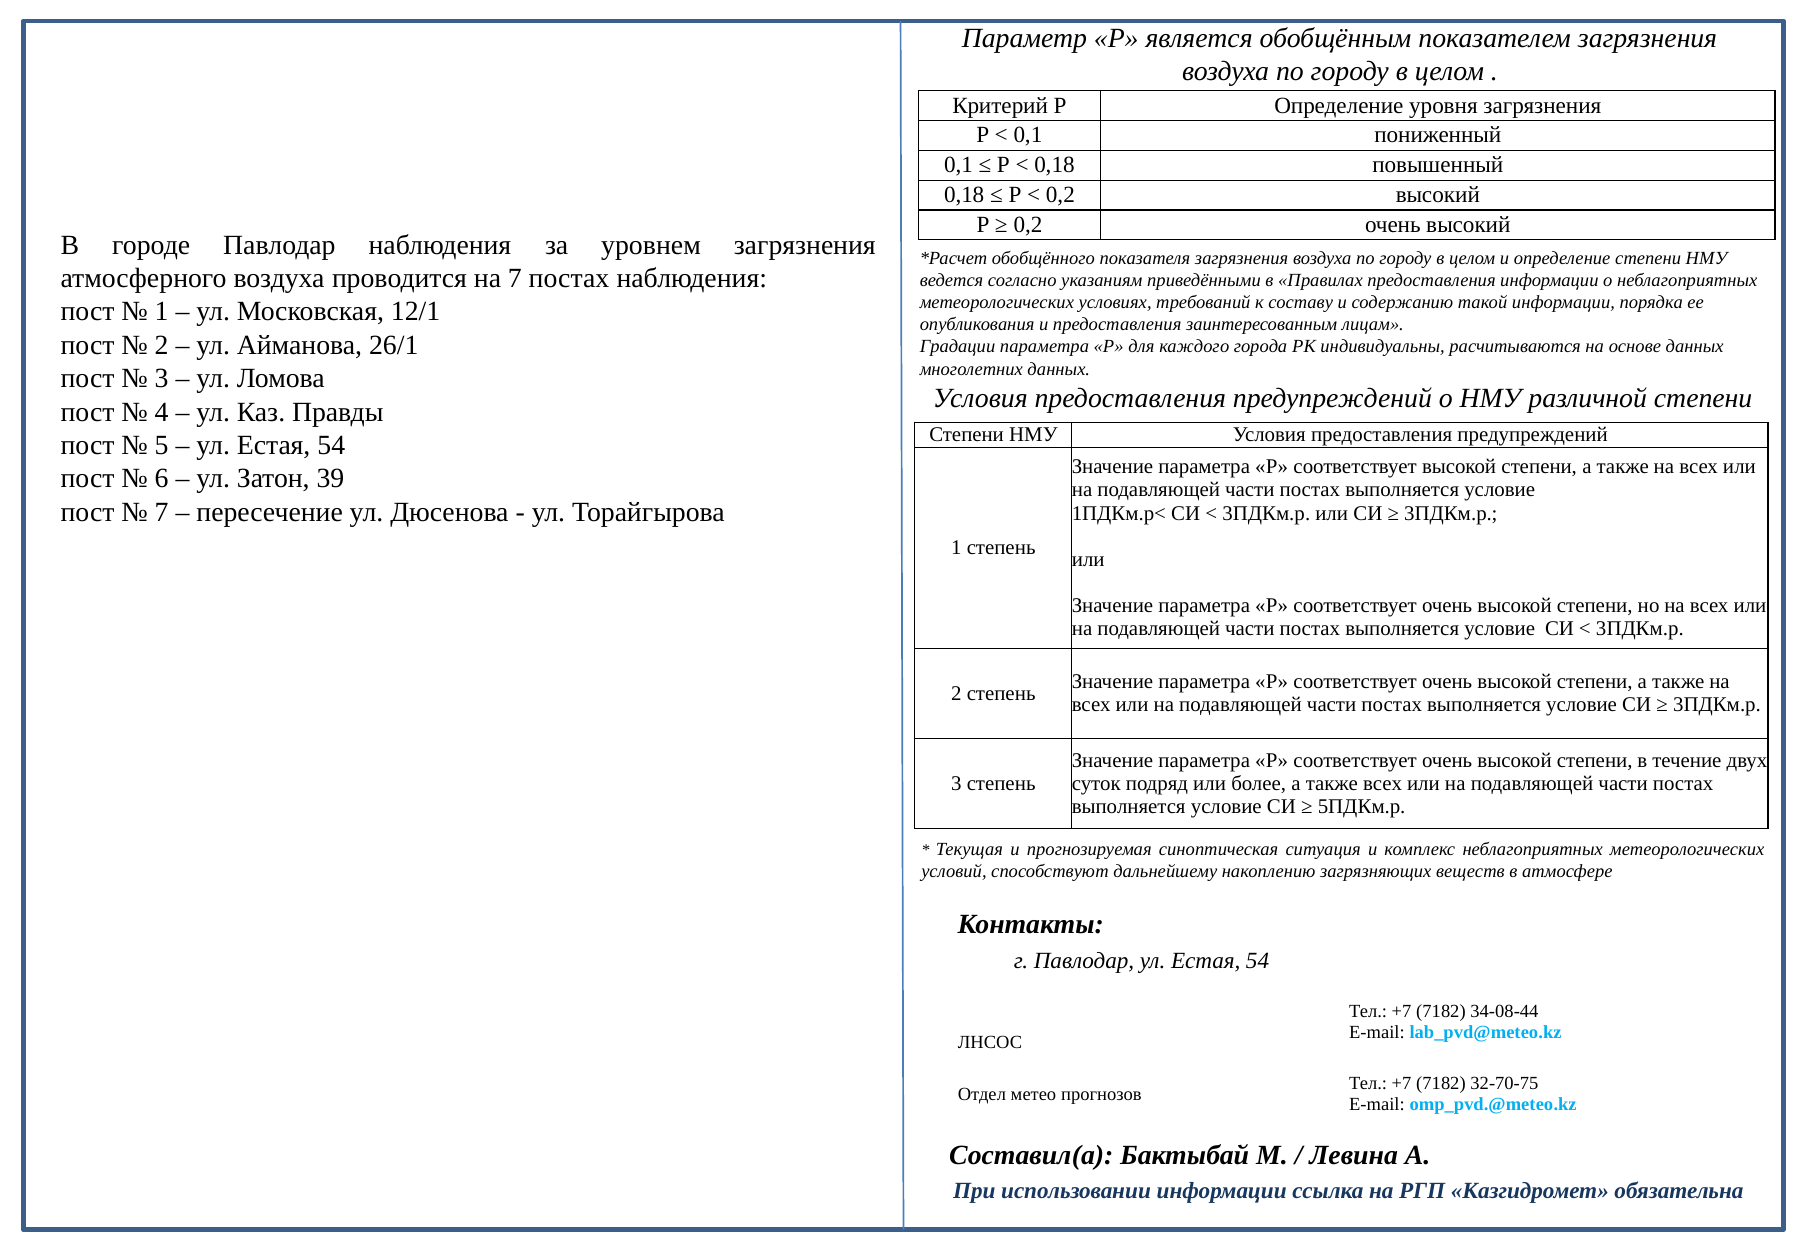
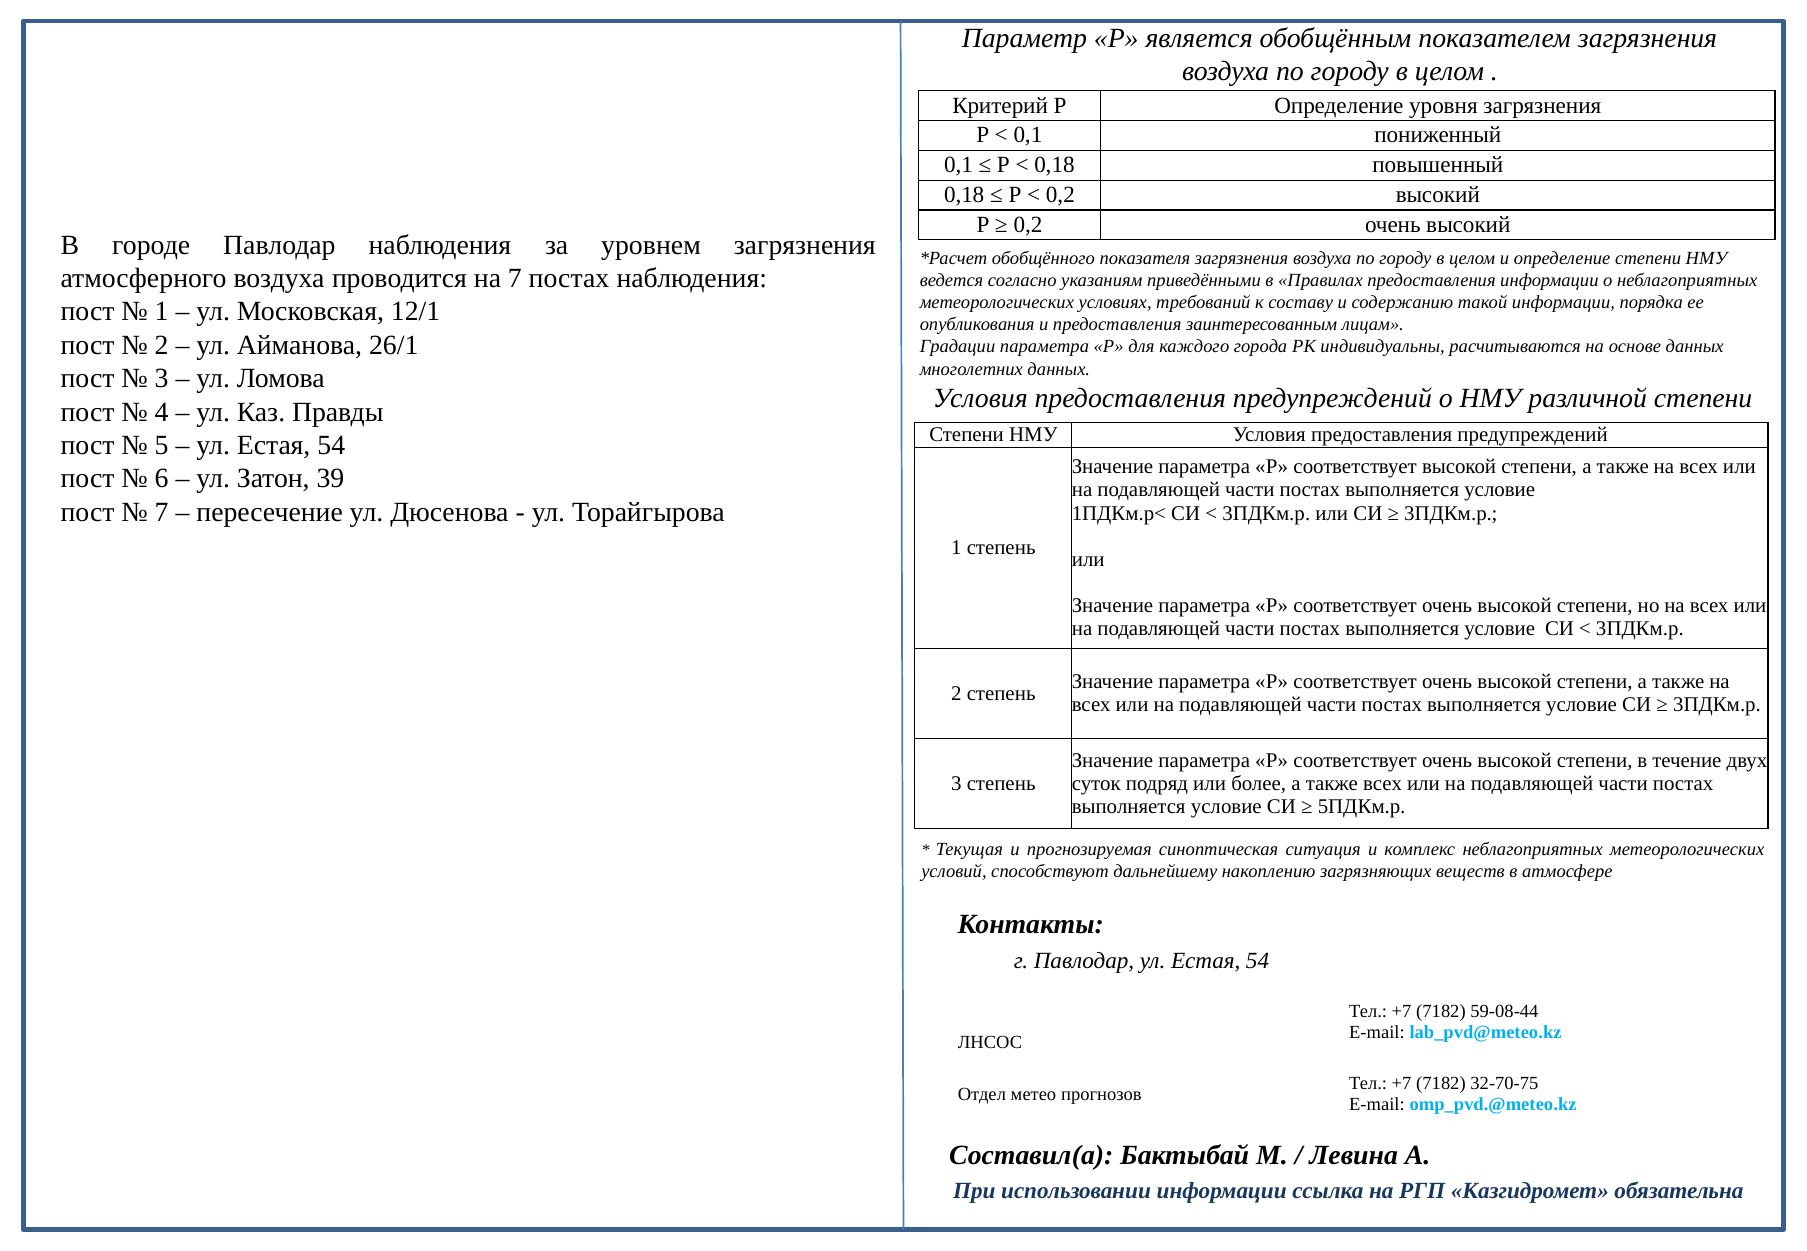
34-08-44: 34-08-44 -> 59-08-44
